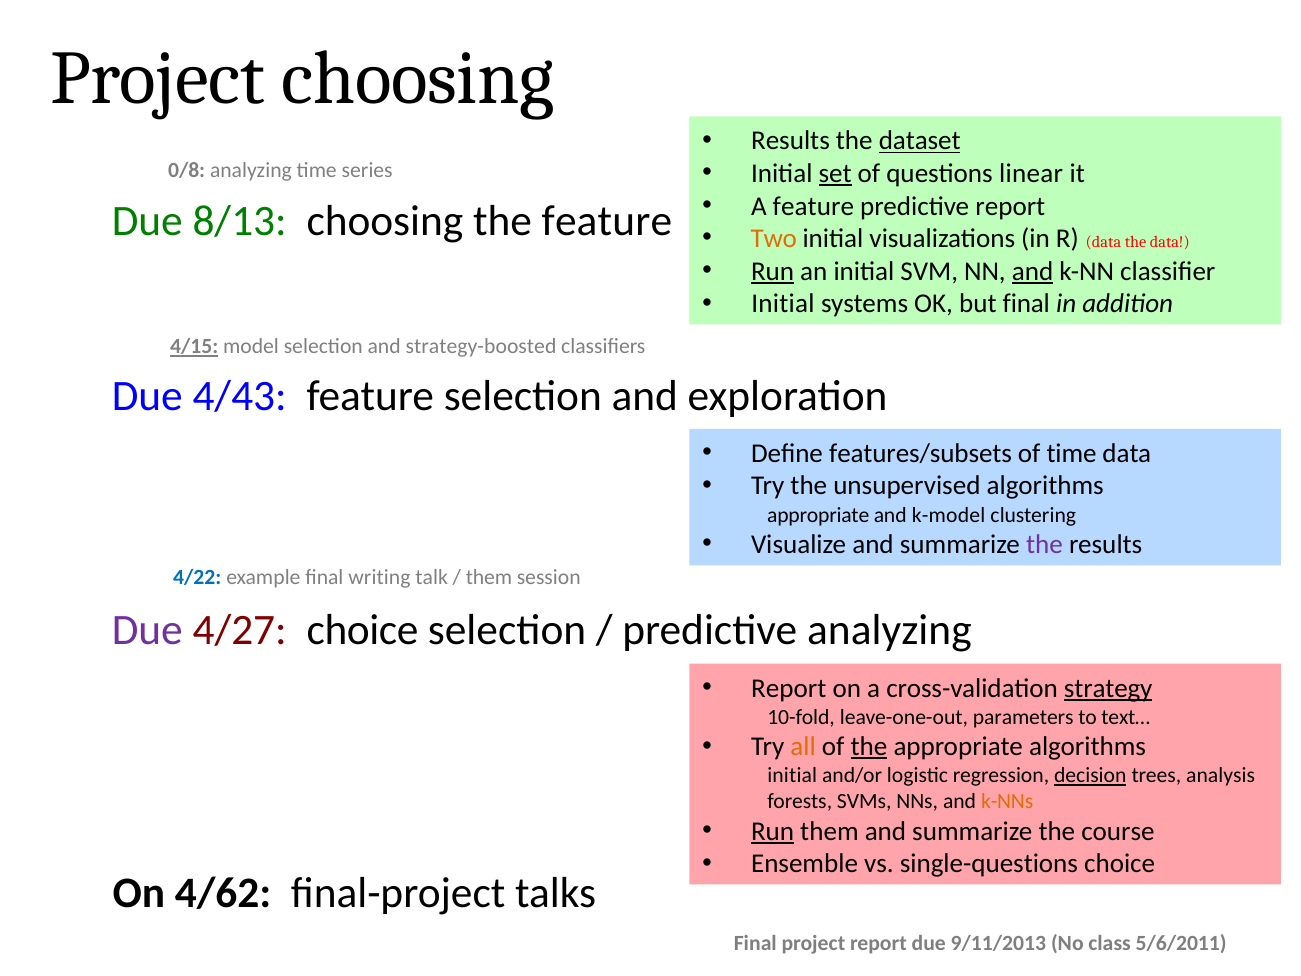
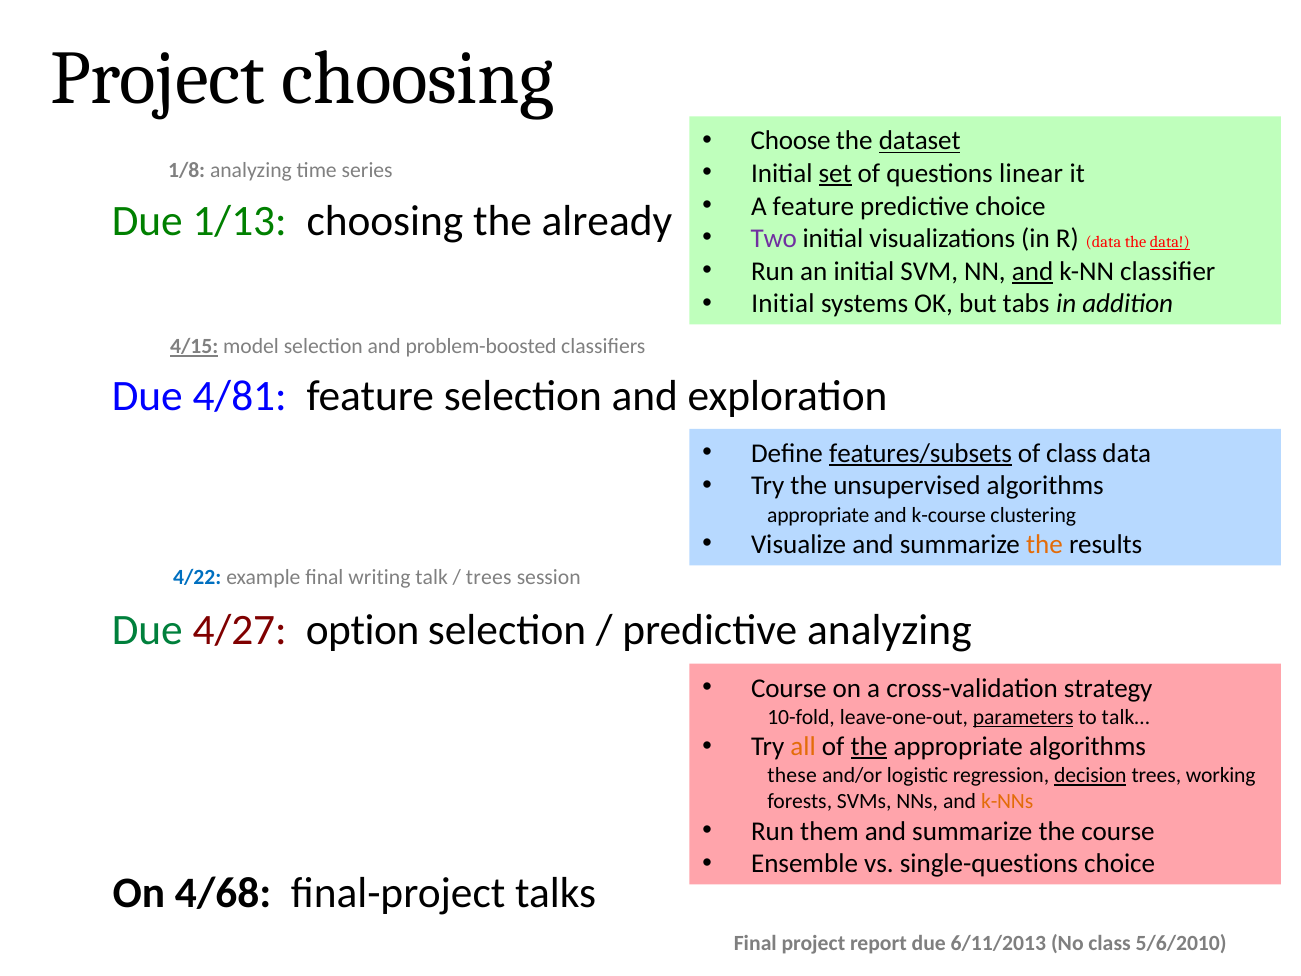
Results at (790, 141): Results -> Choose
0/8: 0/8 -> 1/8
predictive report: report -> choice
8/13: 8/13 -> 1/13
the feature: feature -> already
Two colour: orange -> purple
data at (1170, 242) underline: none -> present
Run at (773, 271) underline: present -> none
but final: final -> tabs
strategy-boosted: strategy-boosted -> problem-boosted
4/43: 4/43 -> 4/81
features/subsets underline: none -> present
of time: time -> class
k-model: k-model -> k-course
the at (1045, 544) colour: purple -> orange
them at (489, 577): them -> trees
Due at (147, 630) colour: purple -> green
4/27 choice: choice -> option
Report at (789, 688): Report -> Course
strategy underline: present -> none
parameters underline: none -> present
text…: text… -> talk…
initial at (792, 775): initial -> these
analysis: analysis -> working
Run at (773, 831) underline: present -> none
4/62: 4/62 -> 4/68
9/11/2013: 9/11/2013 -> 6/11/2013
5/6/2011: 5/6/2011 -> 5/6/2010
